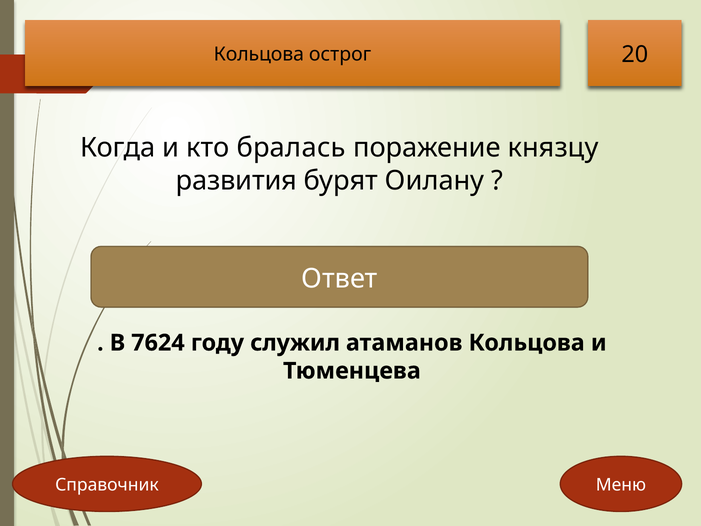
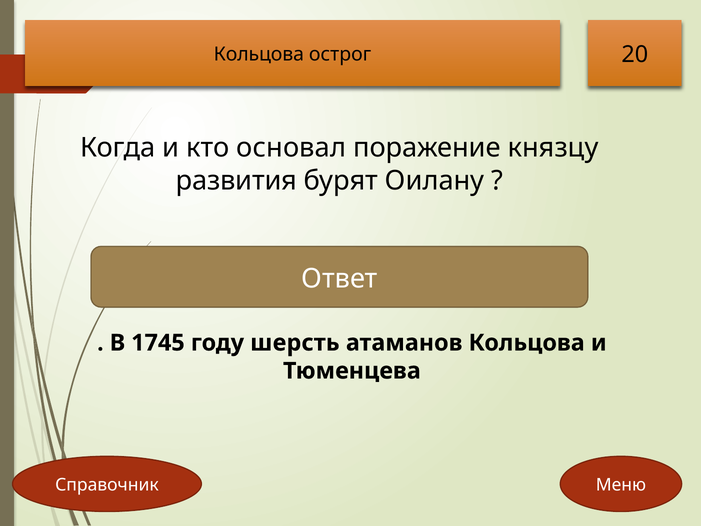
бралась: бралась -> основал
7624: 7624 -> 1745
служил: служил -> шерсть
